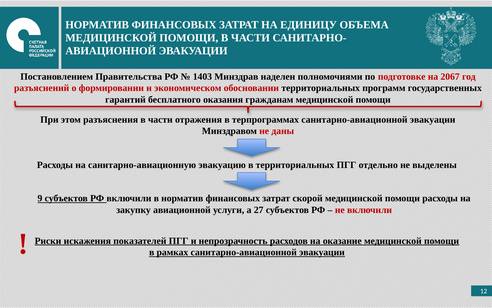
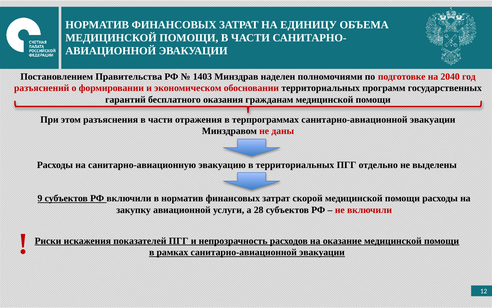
2067: 2067 -> 2040
27: 27 -> 28
